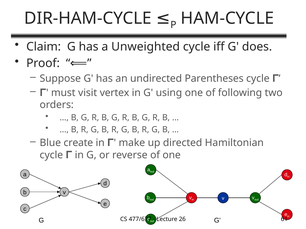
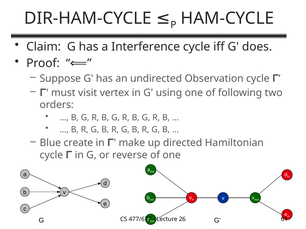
Unweighted: Unweighted -> Interference
Parentheses: Parentheses -> Observation
